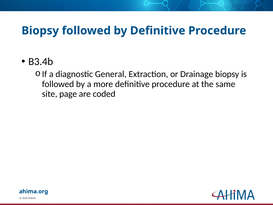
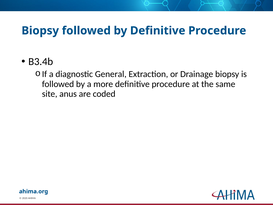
page: page -> anus
